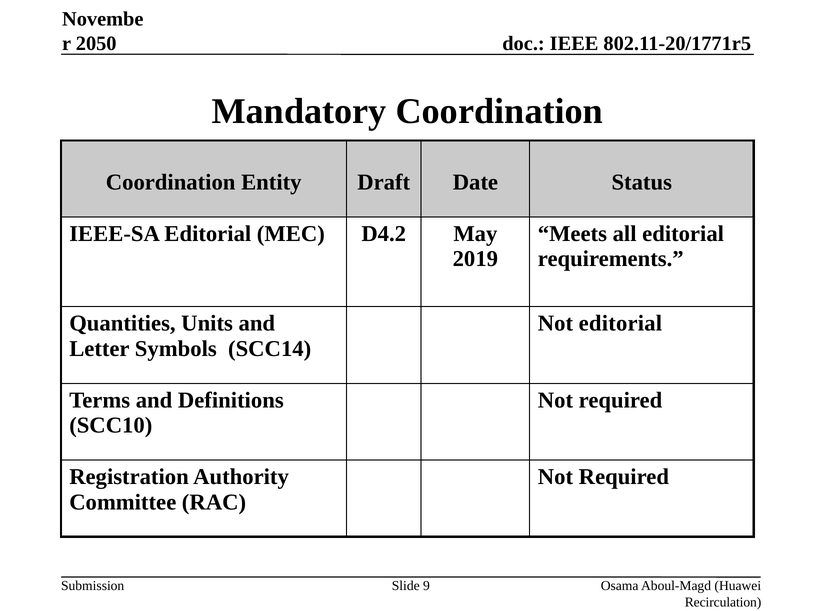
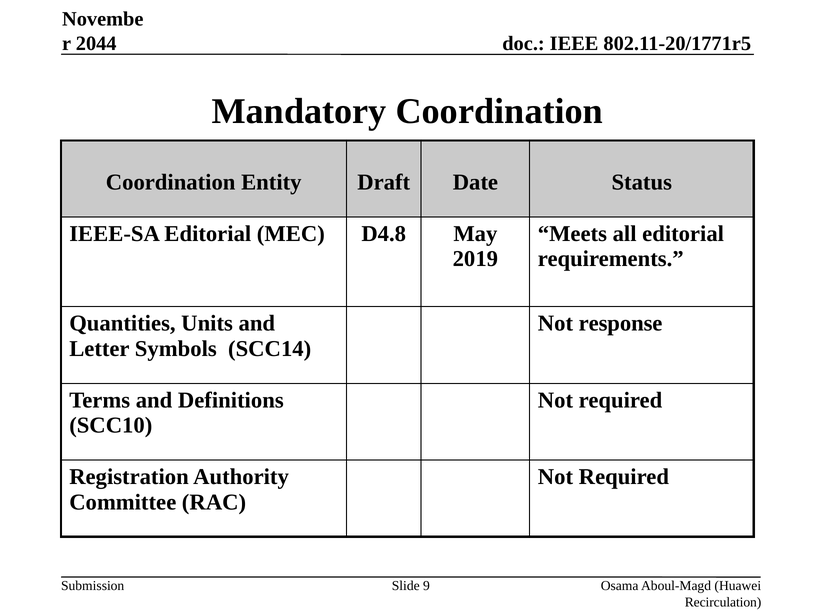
2050: 2050 -> 2044
D4.2: D4.2 -> D4.8
Not editorial: editorial -> response
